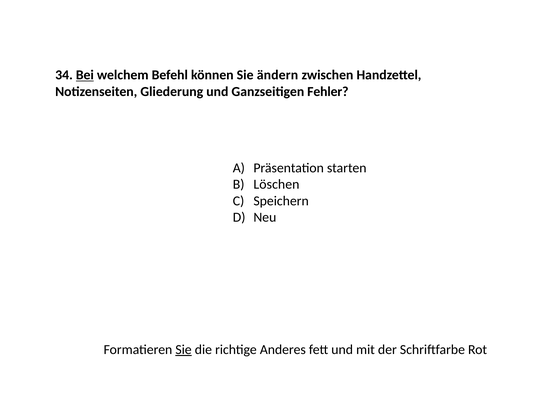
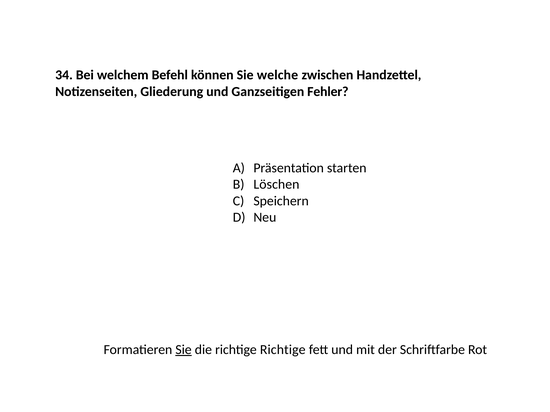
Bei underline: present -> none
ändern: ändern -> welche
richtige Anderes: Anderes -> Richtige
